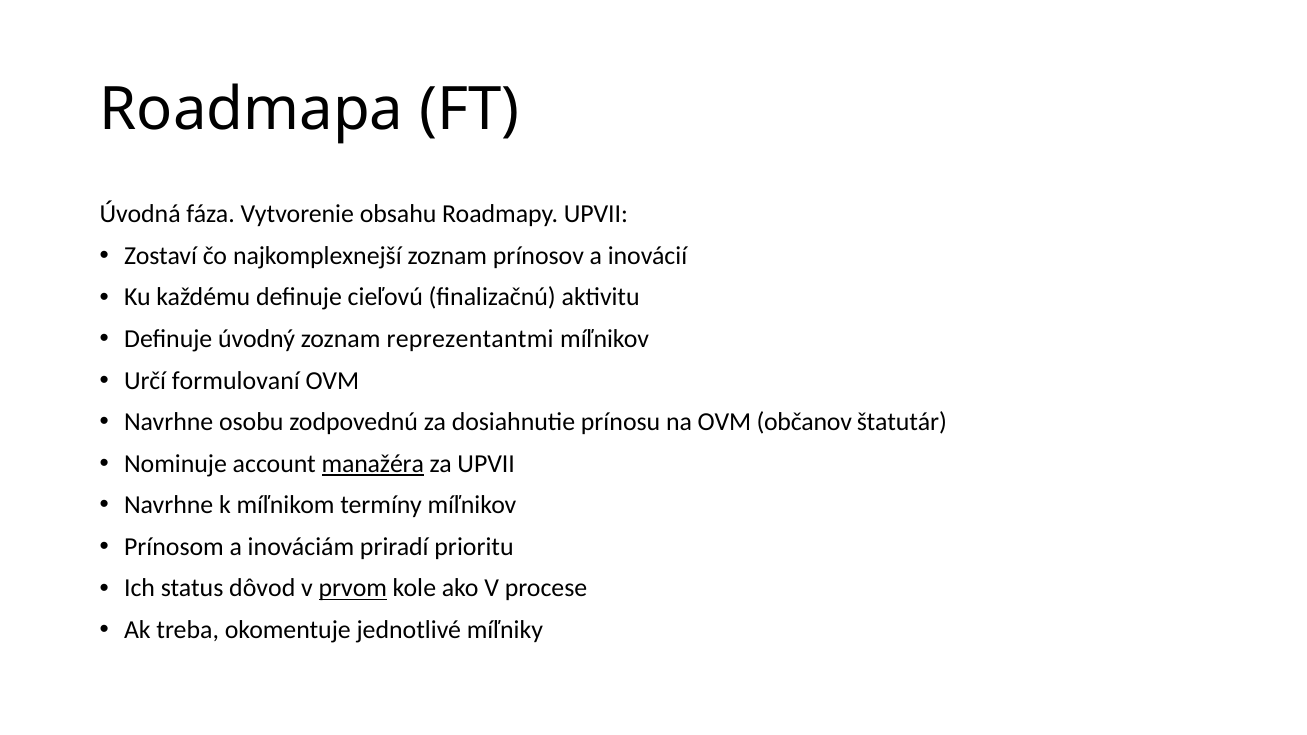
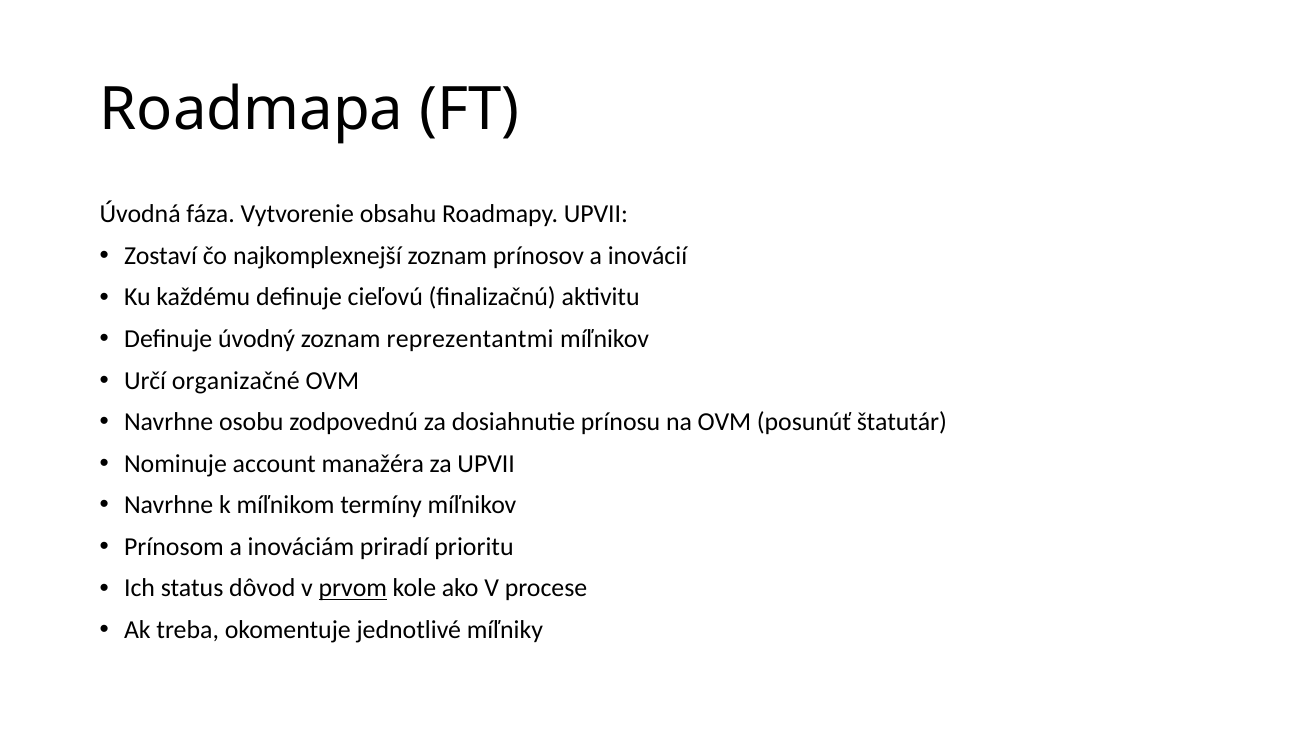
formulovaní: formulovaní -> organizačné
občanov: občanov -> posunúť
manažéra underline: present -> none
